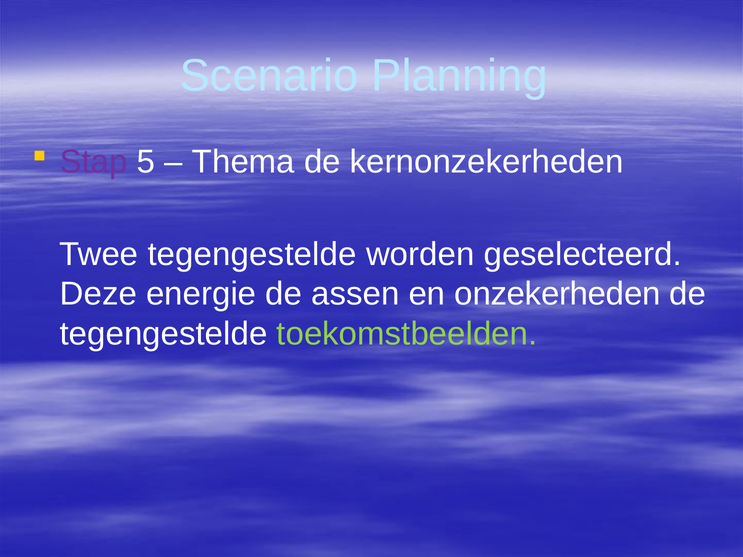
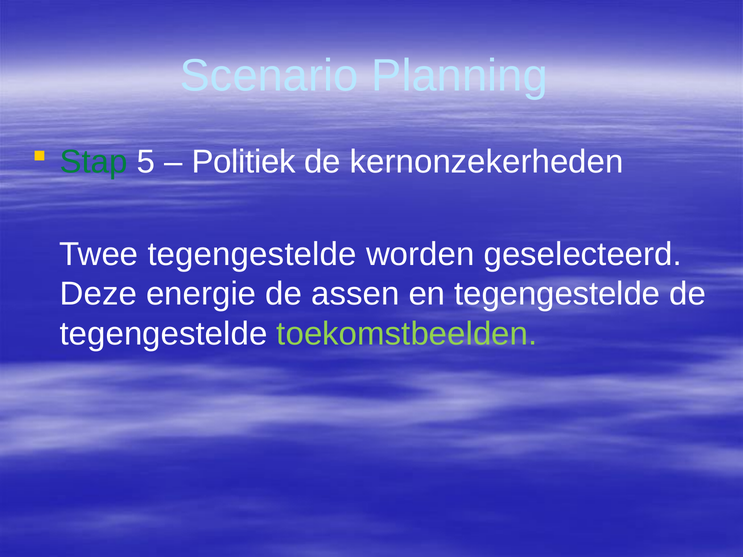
Stap colour: purple -> green
Thema: Thema -> Politiek
en onzekerheden: onzekerheden -> tegengestelde
